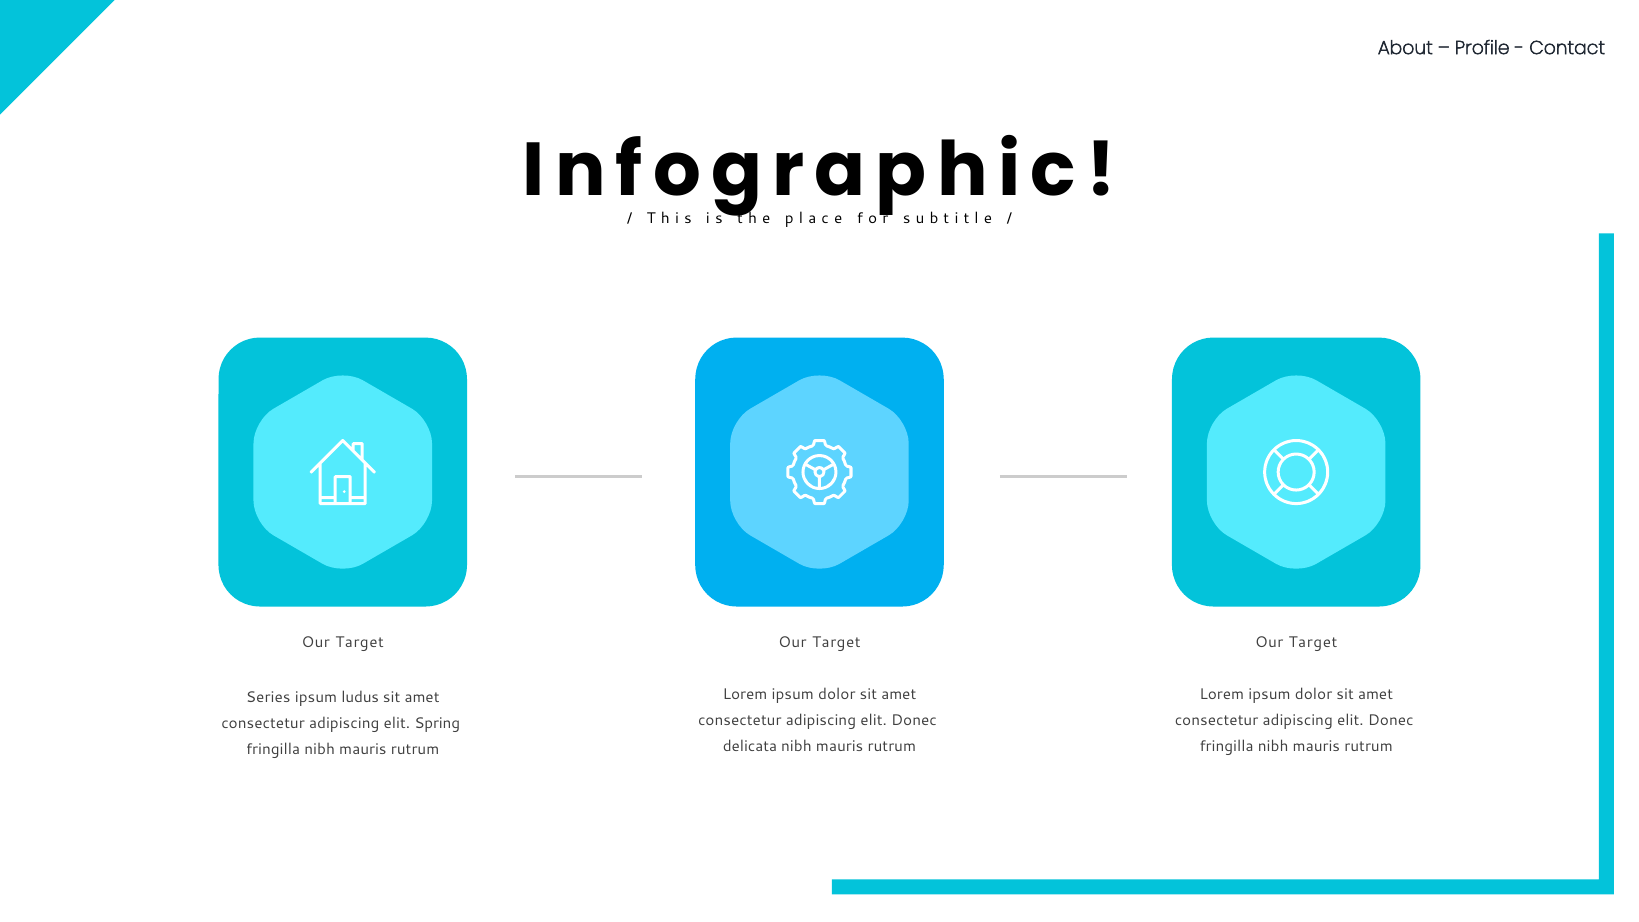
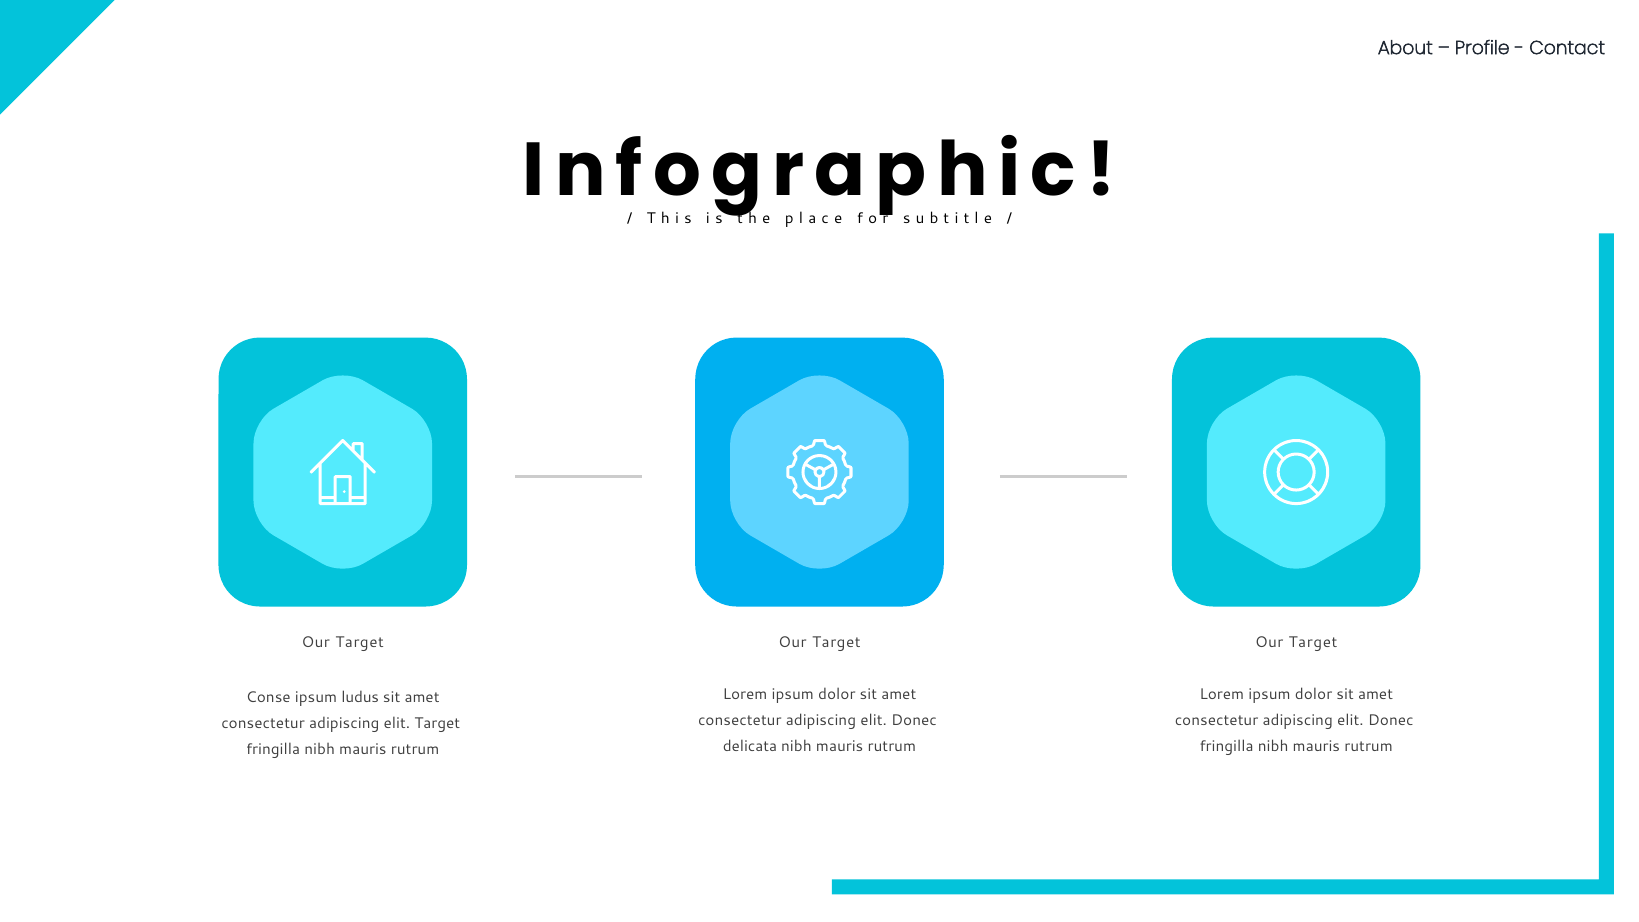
Series: Series -> Conse
elit Spring: Spring -> Target
